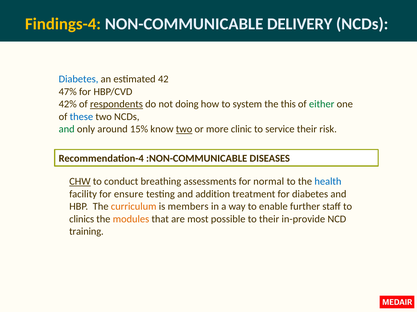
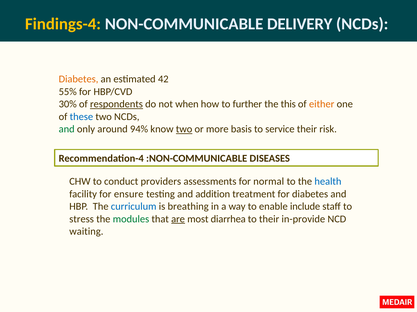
Diabetes at (79, 79) colour: blue -> orange
47%: 47% -> 55%
42%: 42% -> 30%
doing: doing -> when
system: system -> further
either colour: green -> orange
15%: 15% -> 94%
clinic: clinic -> basis
CHW underline: present -> none
breathing: breathing -> providers
curriculum colour: orange -> blue
members: members -> breathing
further: further -> include
clinics: clinics -> stress
modules colour: orange -> green
are underline: none -> present
possible: possible -> diarrhea
training: training -> waiting
